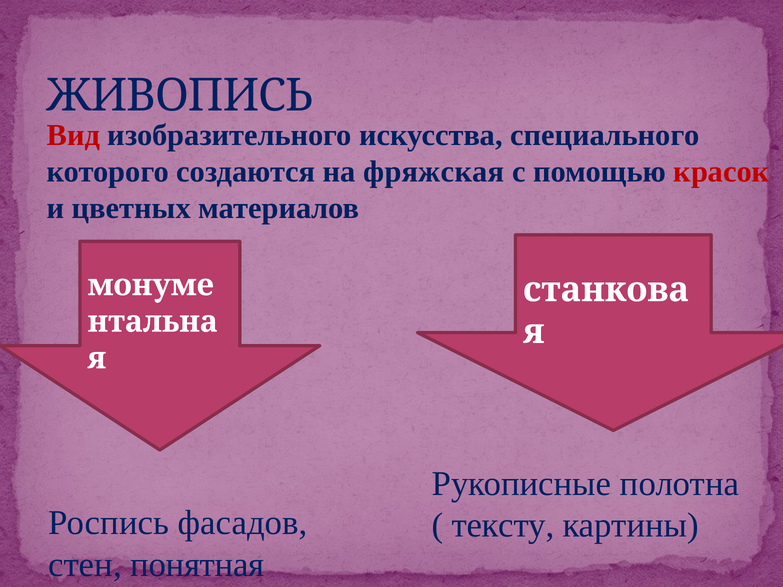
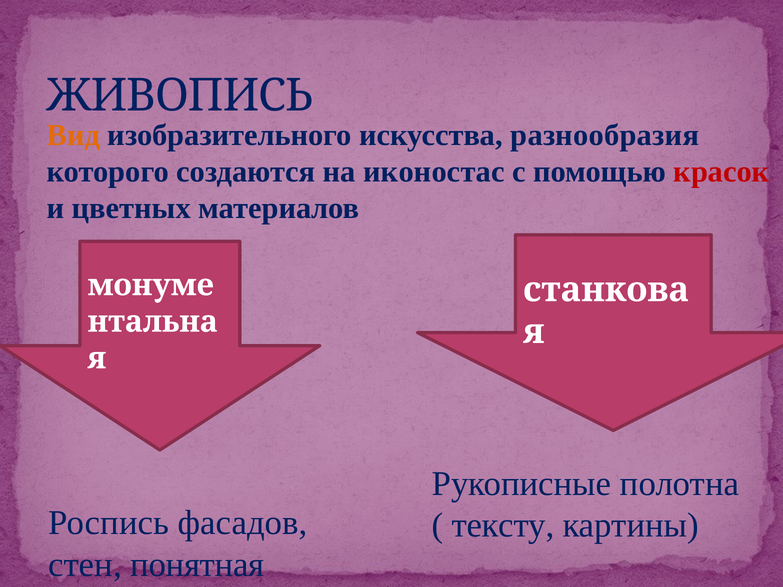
Вид colour: red -> orange
специального: специального -> разнообразия
фряжская: фряжская -> иконостас
